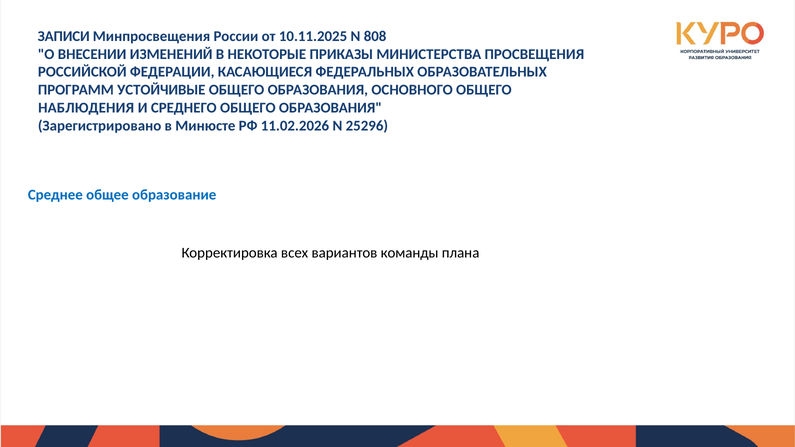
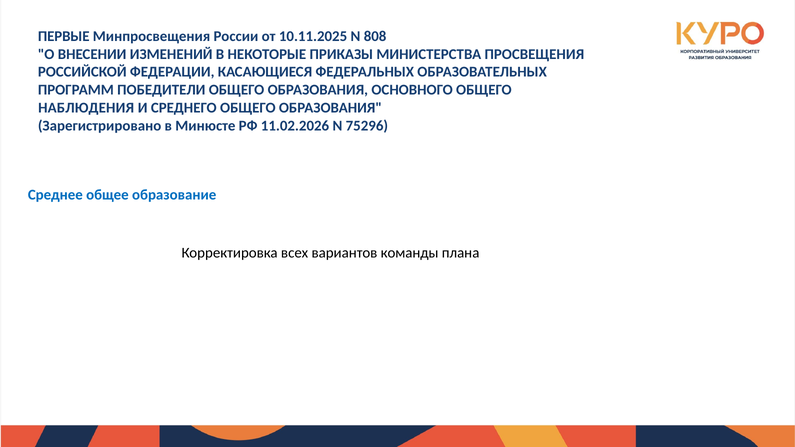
ЗАПИСИ: ЗАПИСИ -> ПЕРВЫЕ
УСТОЙЧИВЫЕ: УСТОЙЧИВЫЕ -> ПОБЕДИТЕЛИ
25296: 25296 -> 75296
